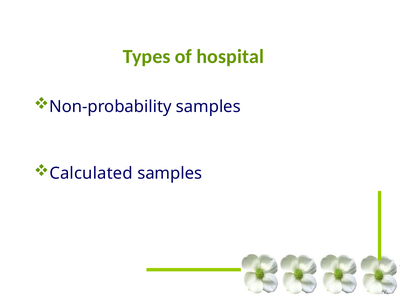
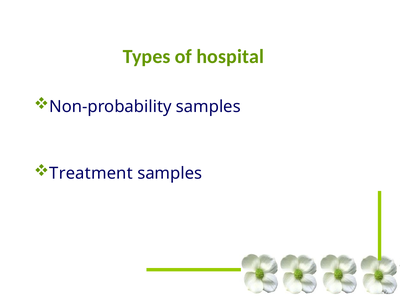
Calculated: Calculated -> Treatment
